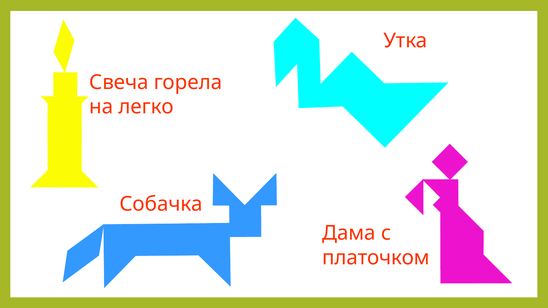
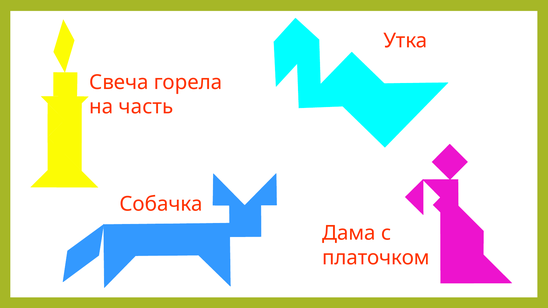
легко: легко -> часть
